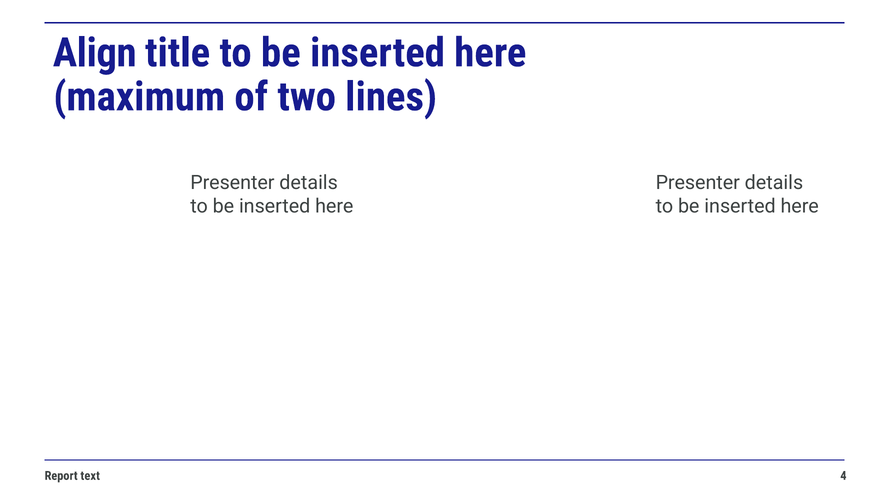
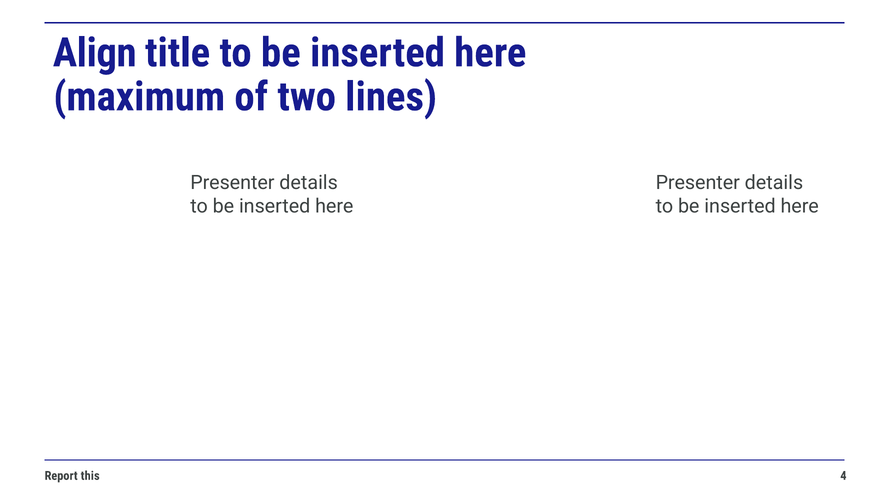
text: text -> this
